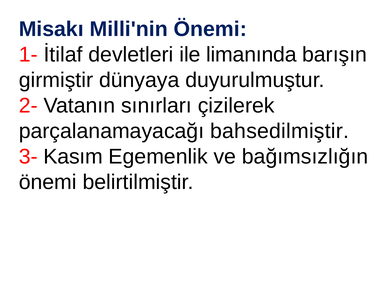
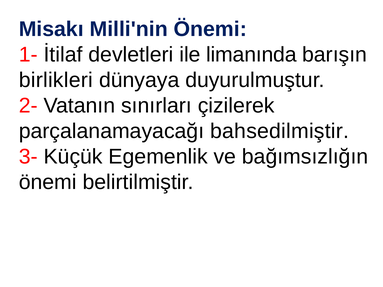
girmiştir: girmiştir -> birlikleri
Kasım: Kasım -> Küçük
